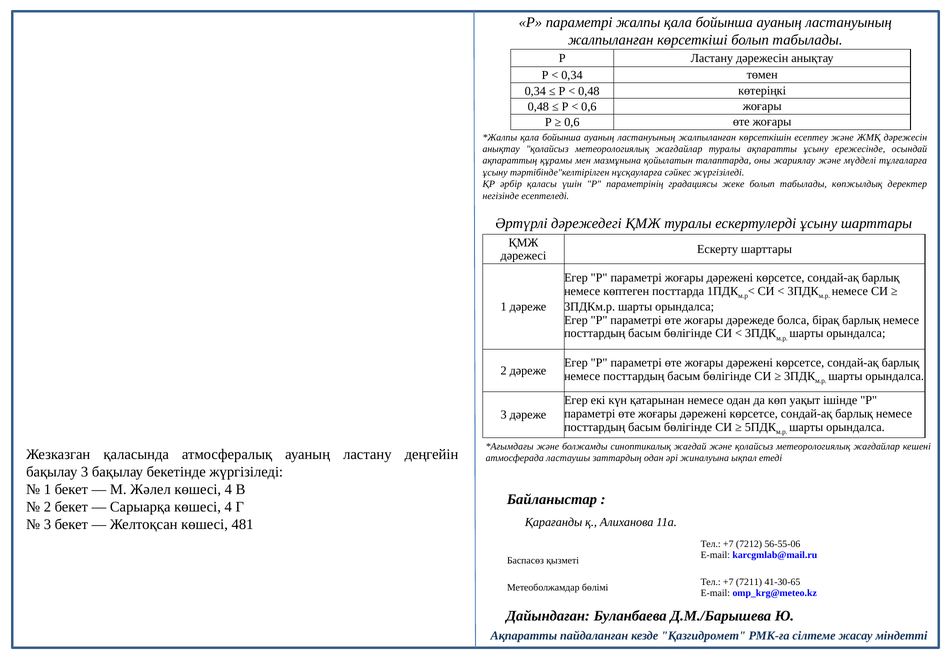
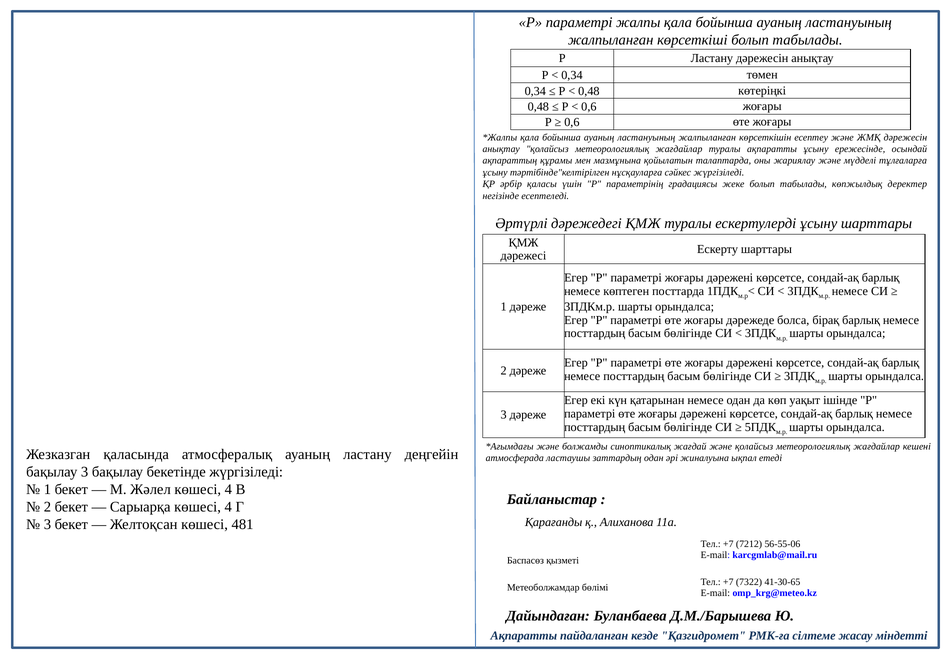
7211: 7211 -> 7322
